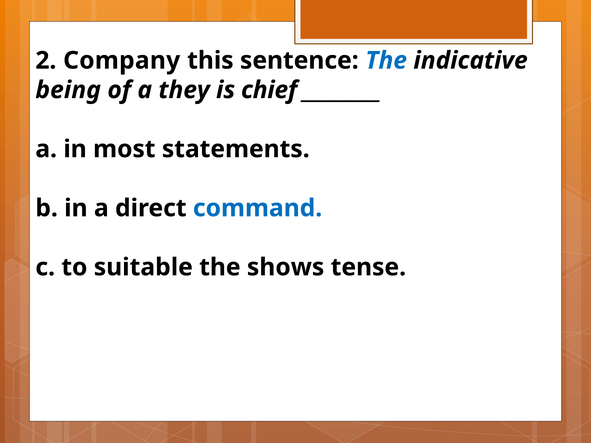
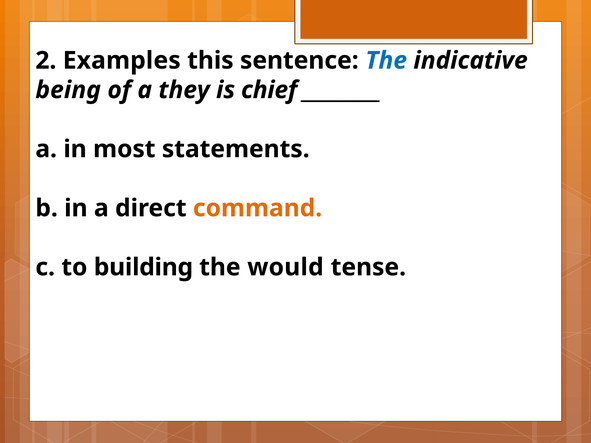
Company: Company -> Examples
command colour: blue -> orange
suitable: suitable -> building
shows: shows -> would
